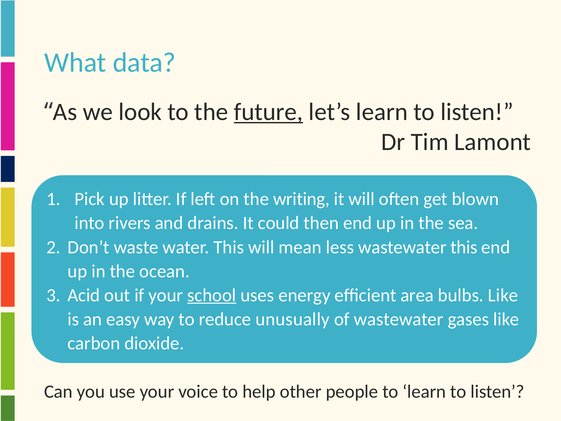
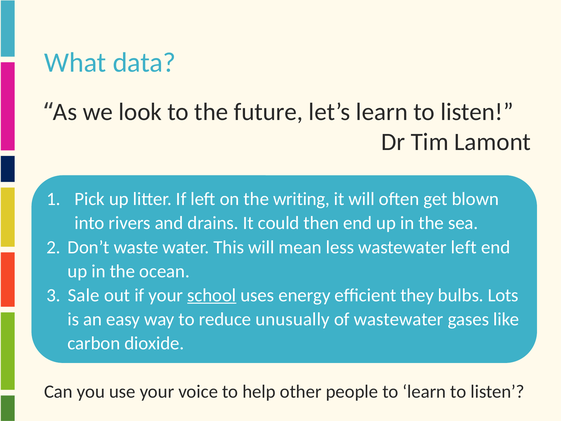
future underline: present -> none
wastewater this: this -> left
Acid: Acid -> Sale
area: area -> they
bulbs Like: Like -> Lots
